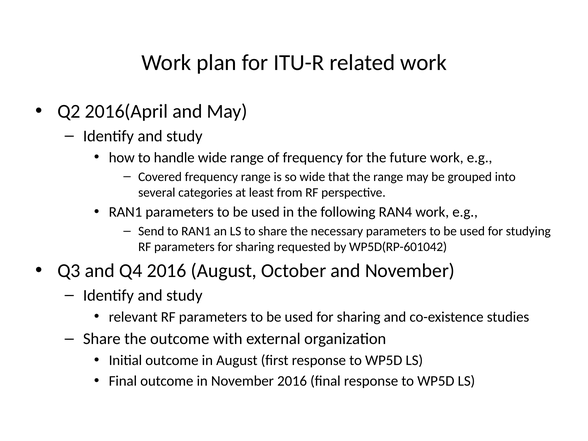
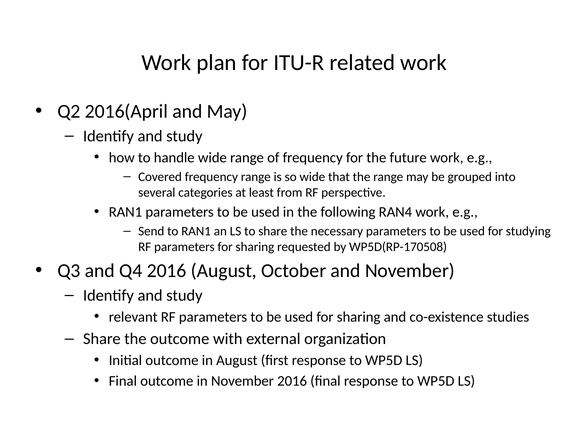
WP5D(RP-601042: WP5D(RP-601042 -> WP5D(RP-170508
